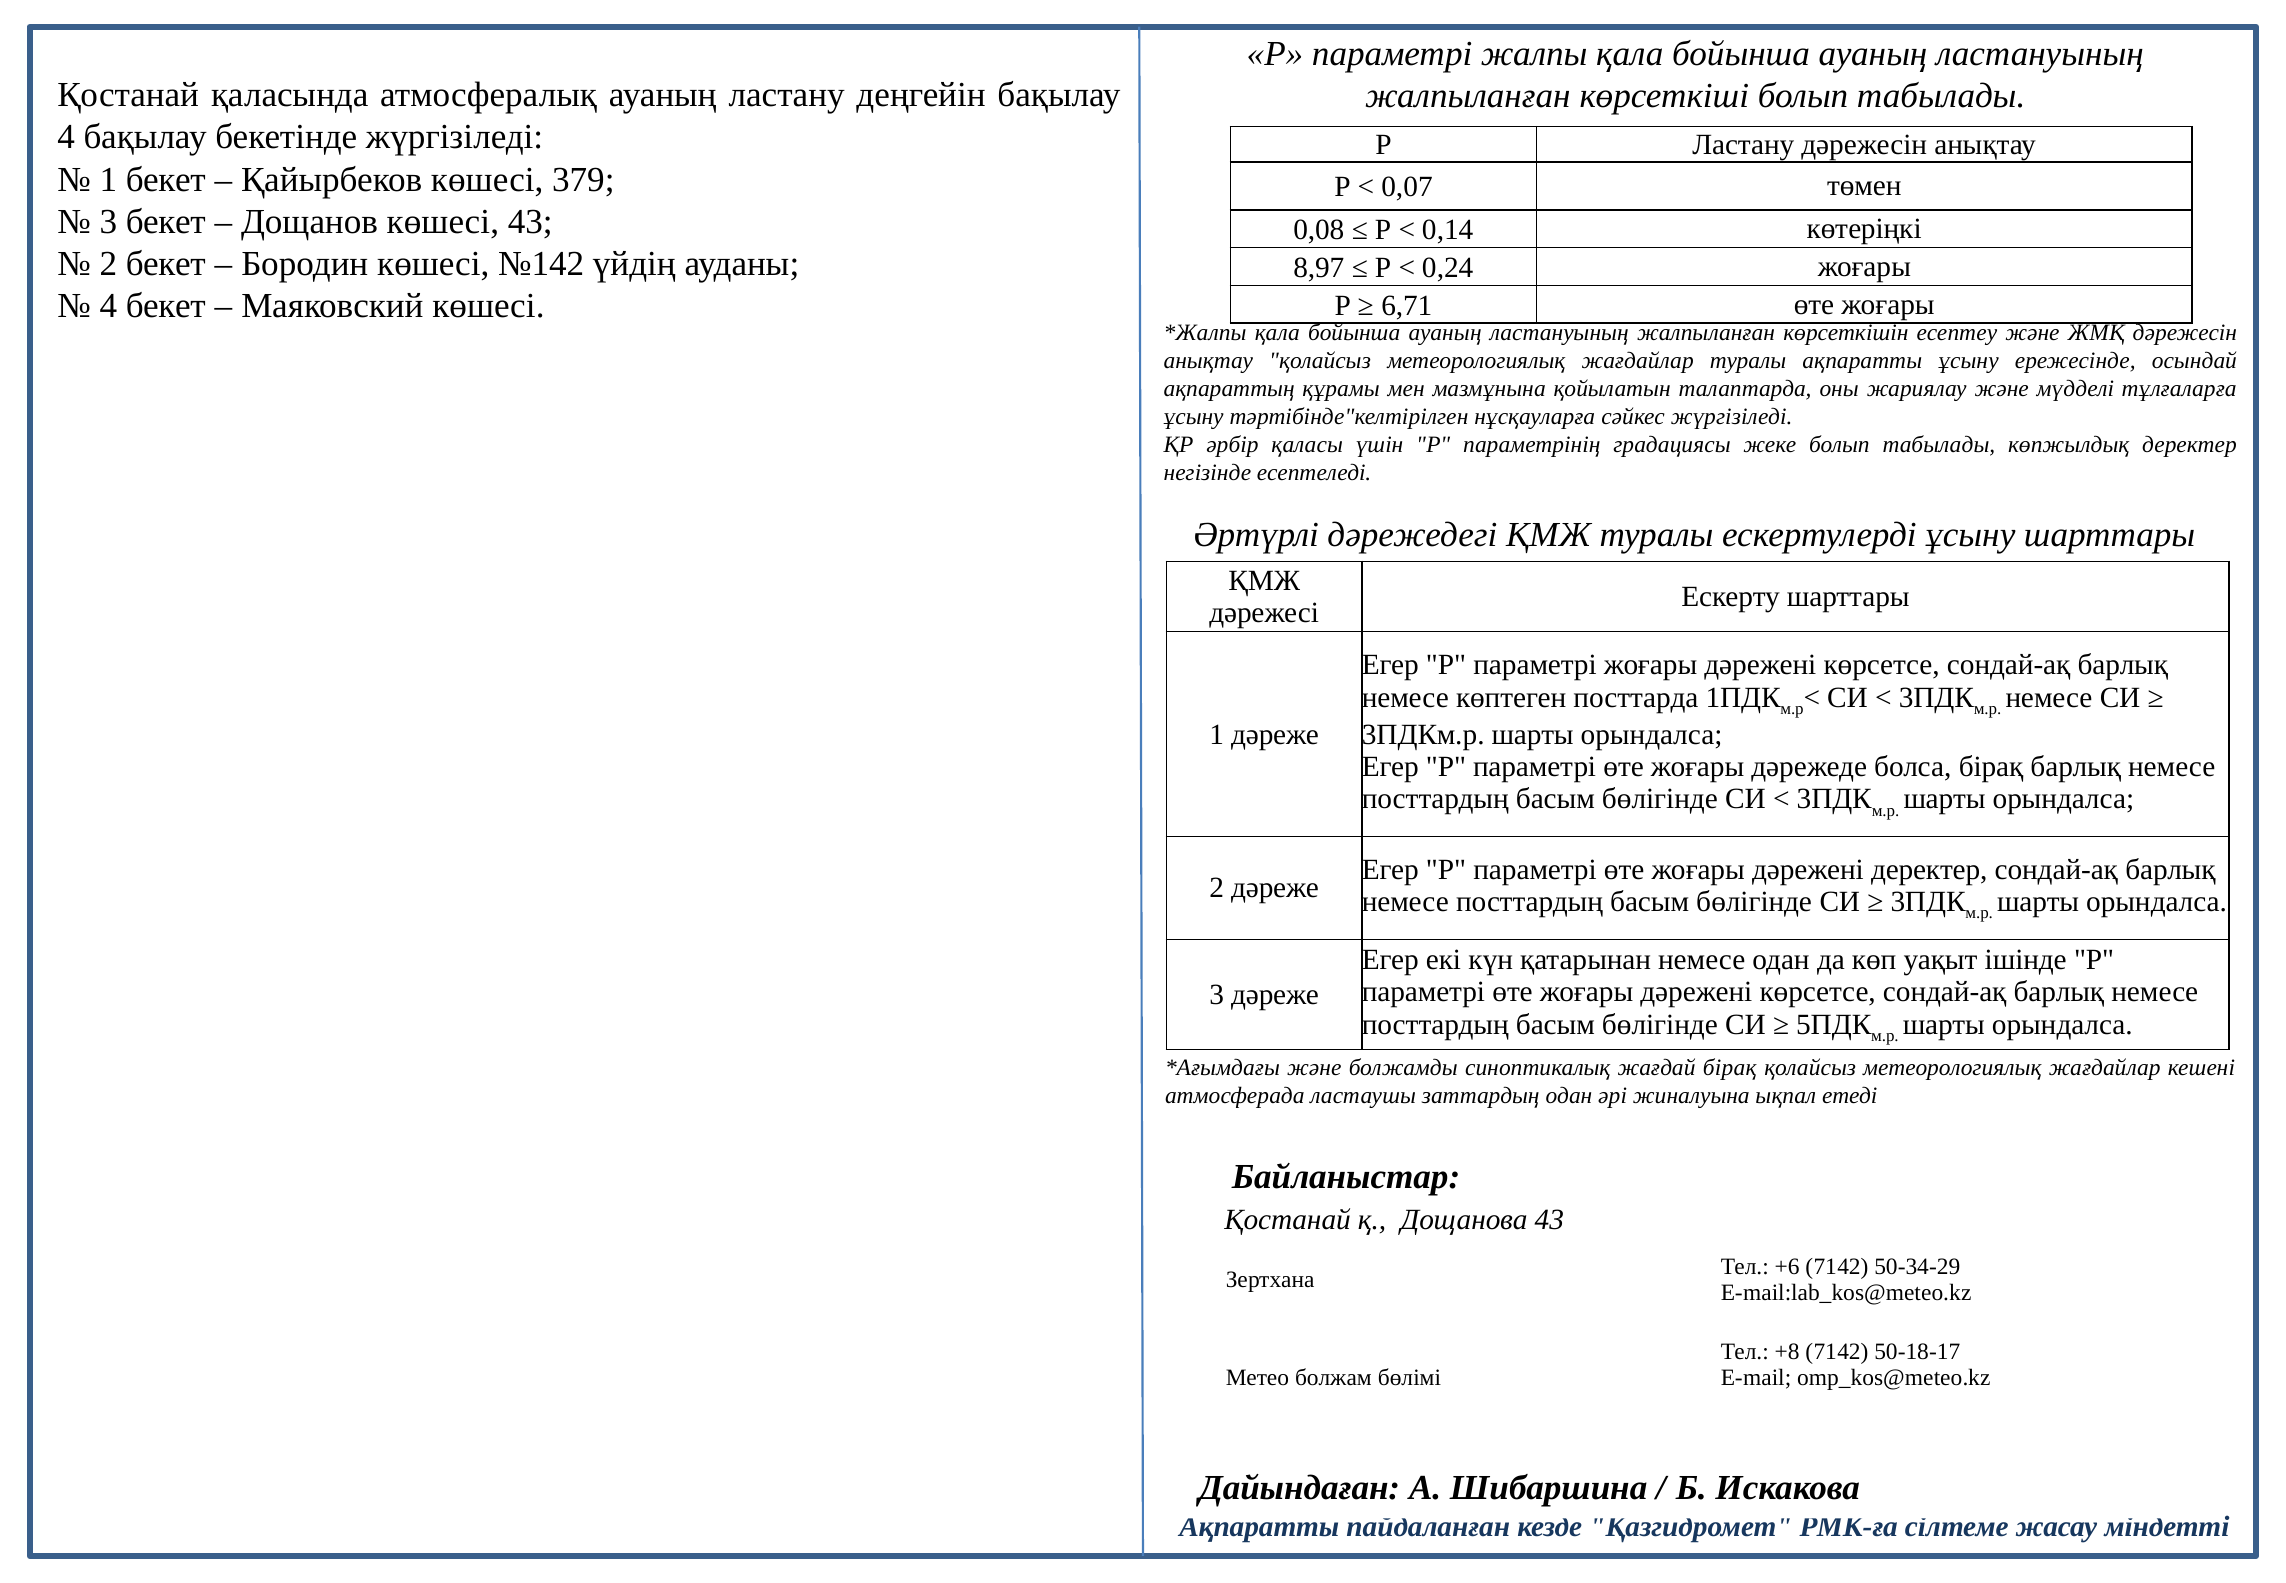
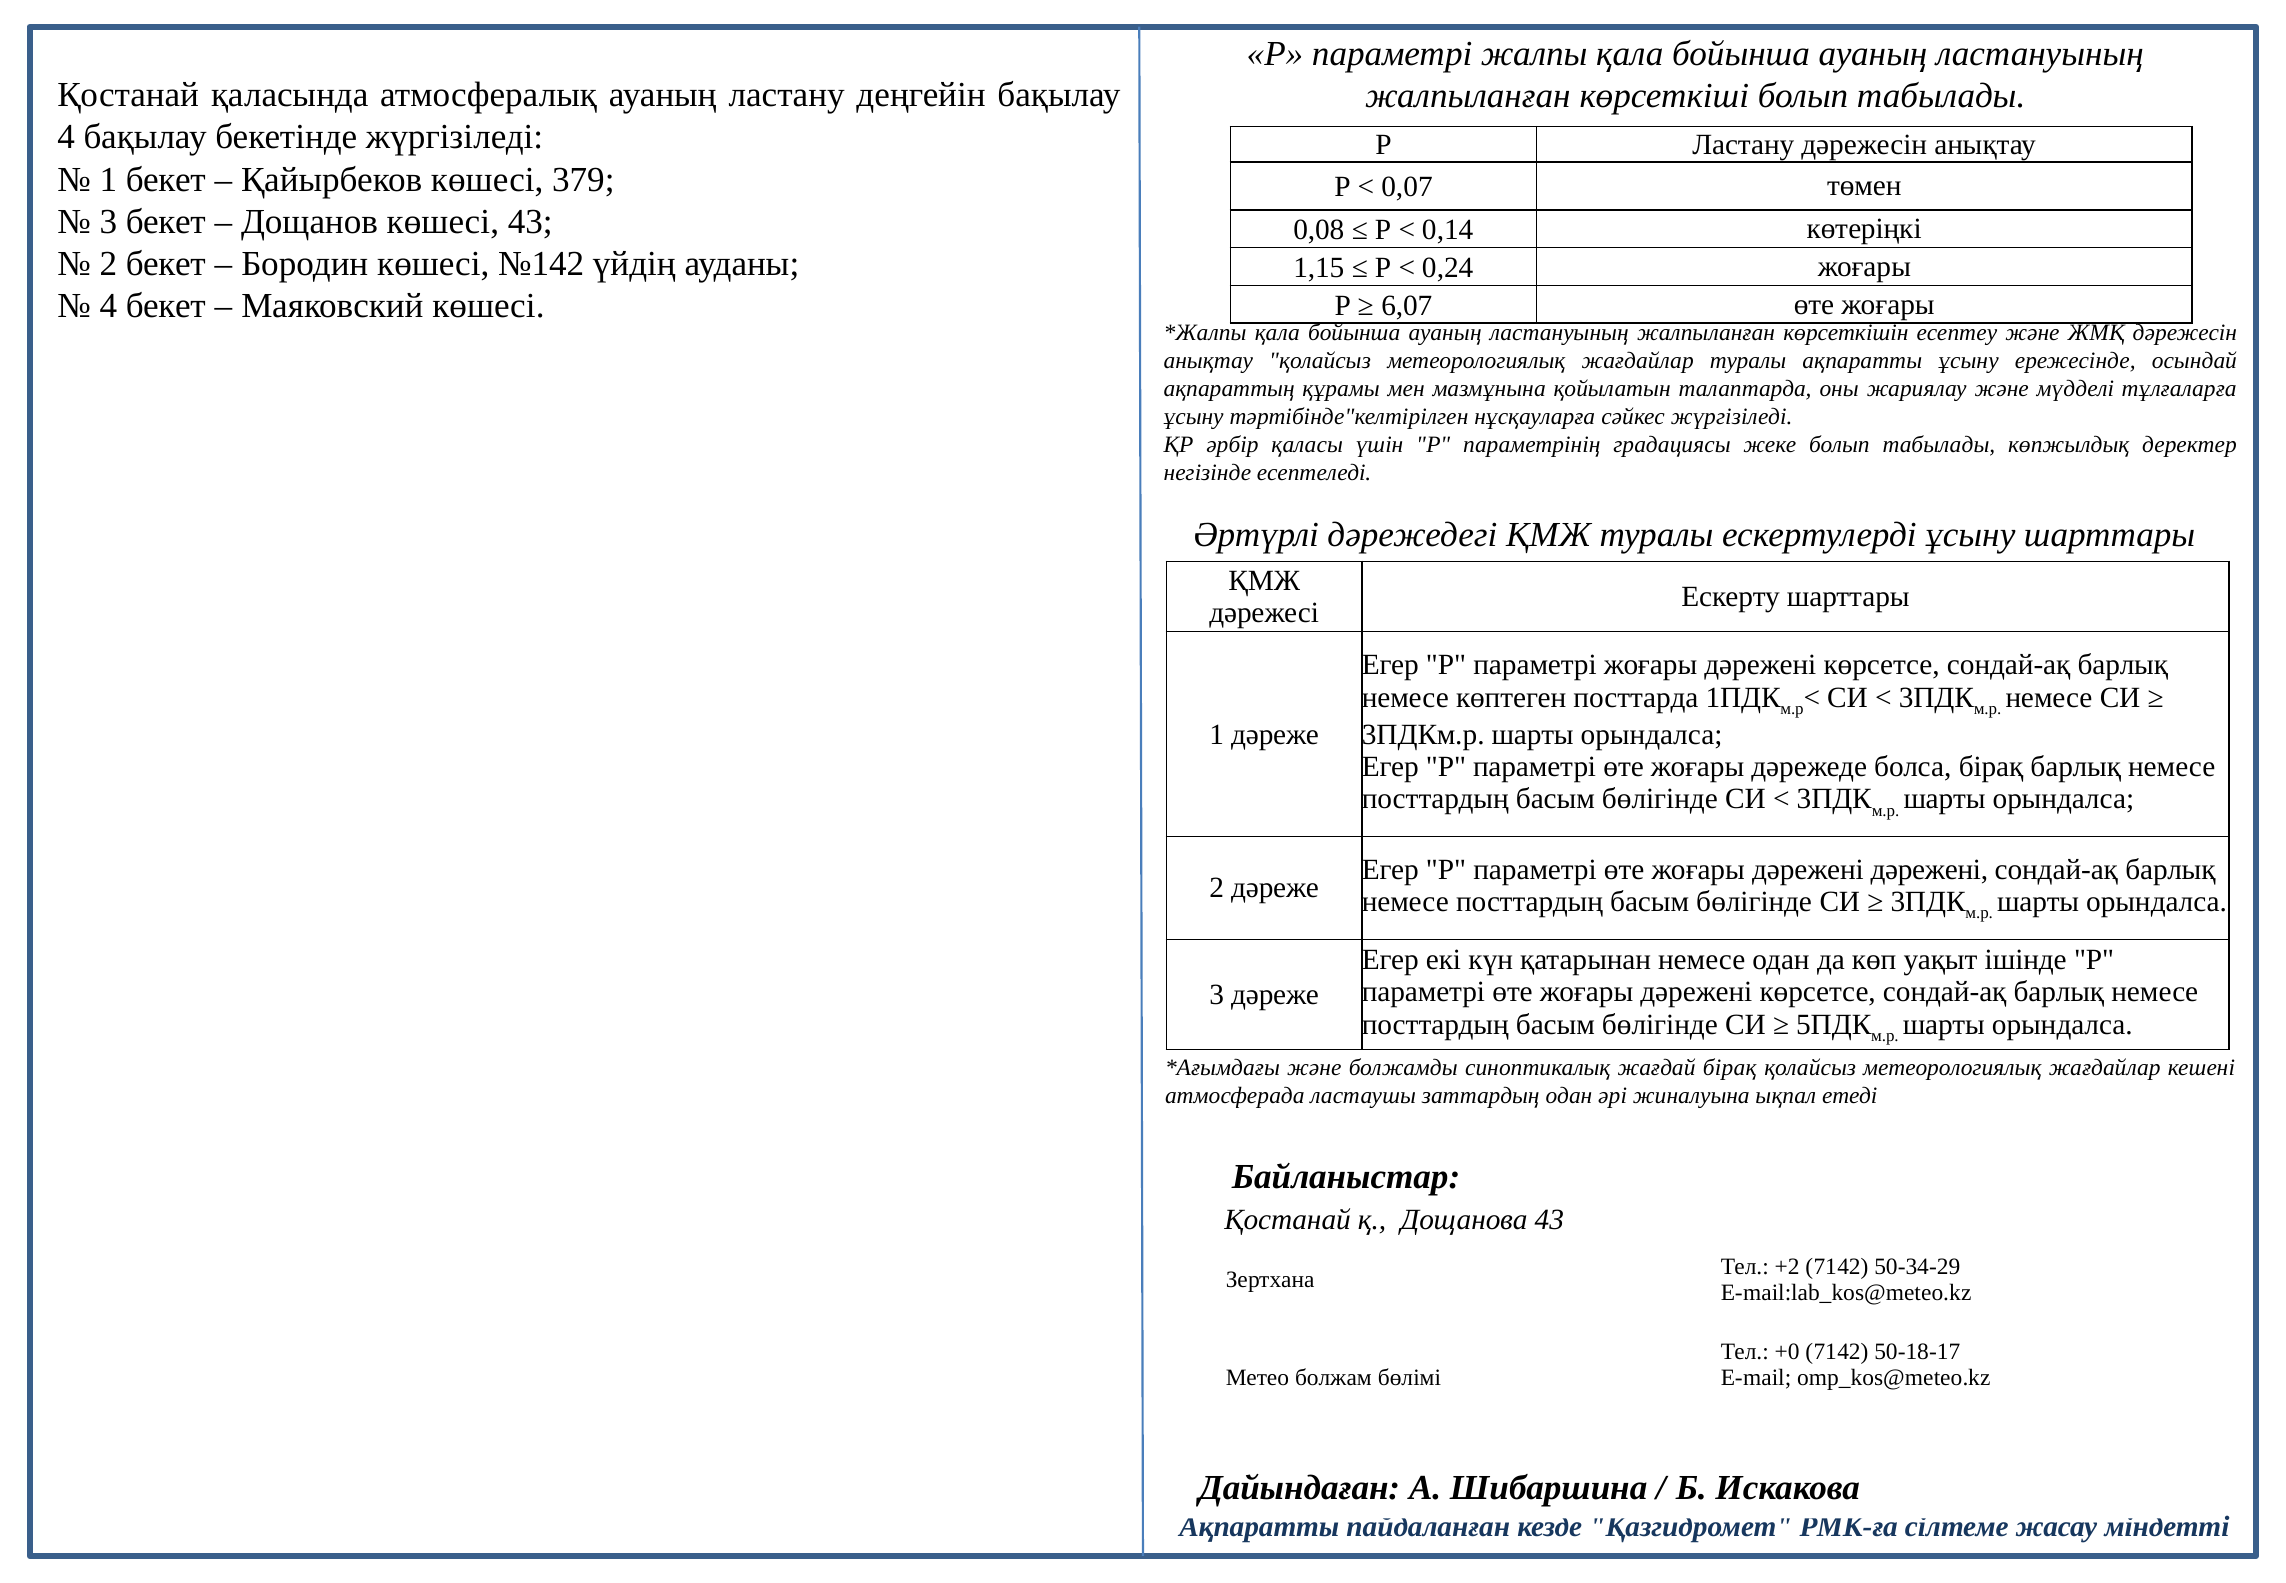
8,97: 8,97 -> 1,15
6,71: 6,71 -> 6,07
дәрежені деректер: деректер -> дәрежені
+6: +6 -> +2
+8: +8 -> +0
